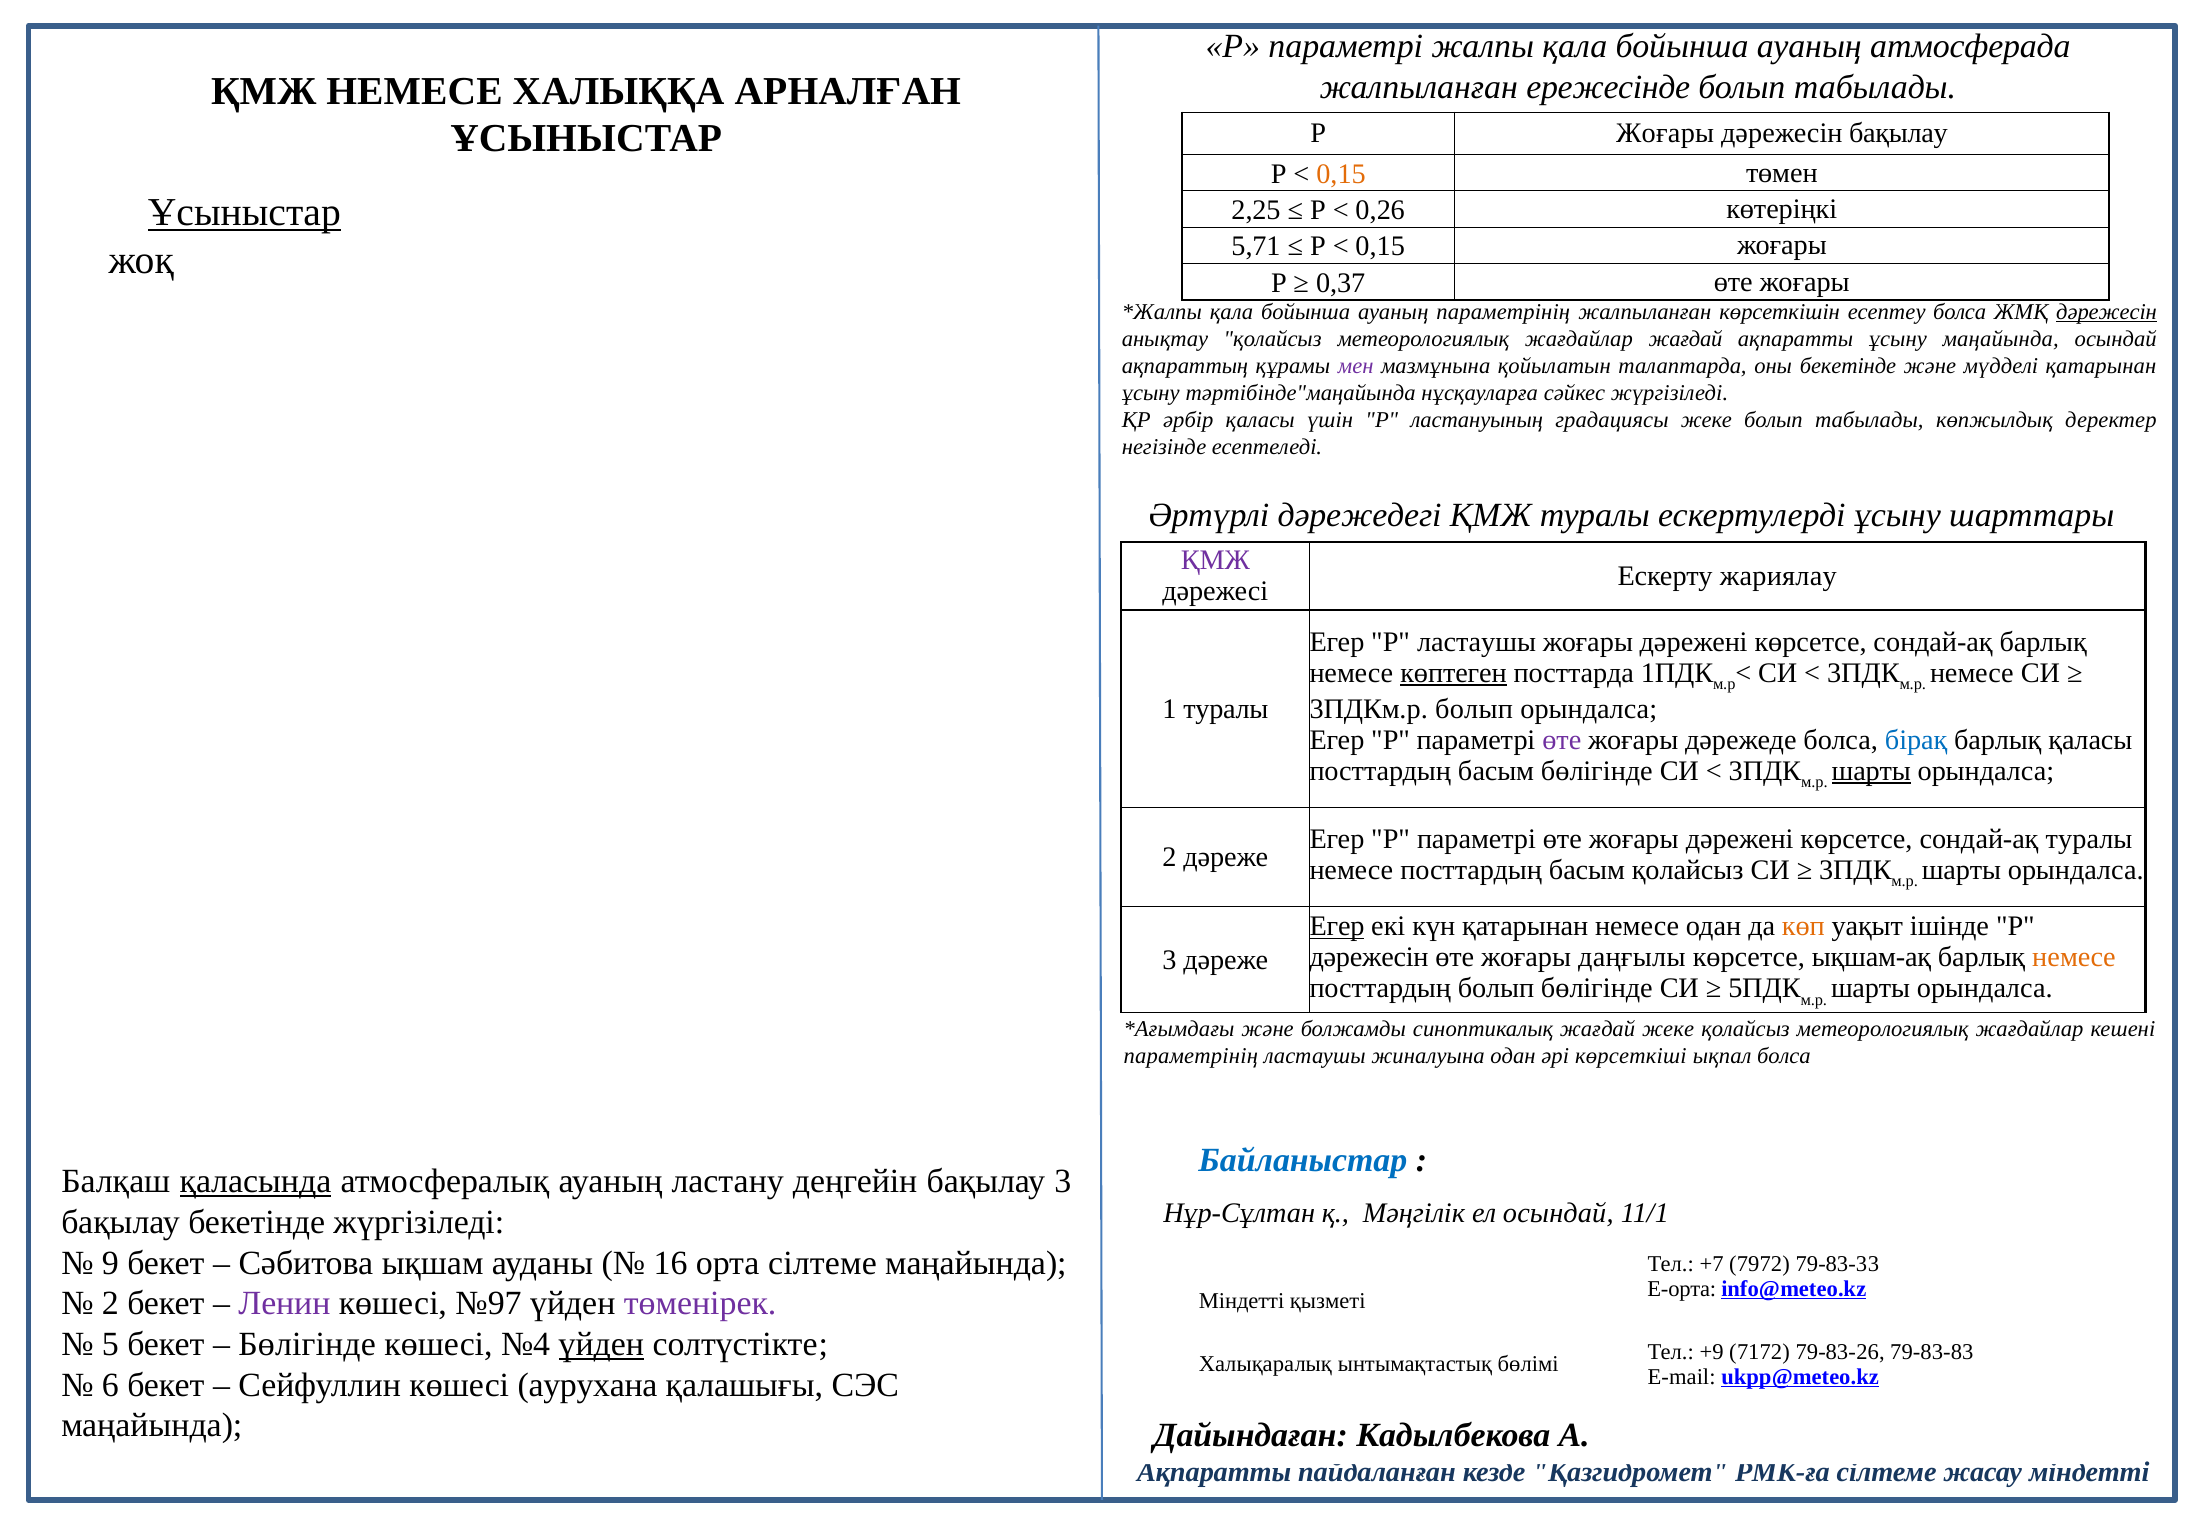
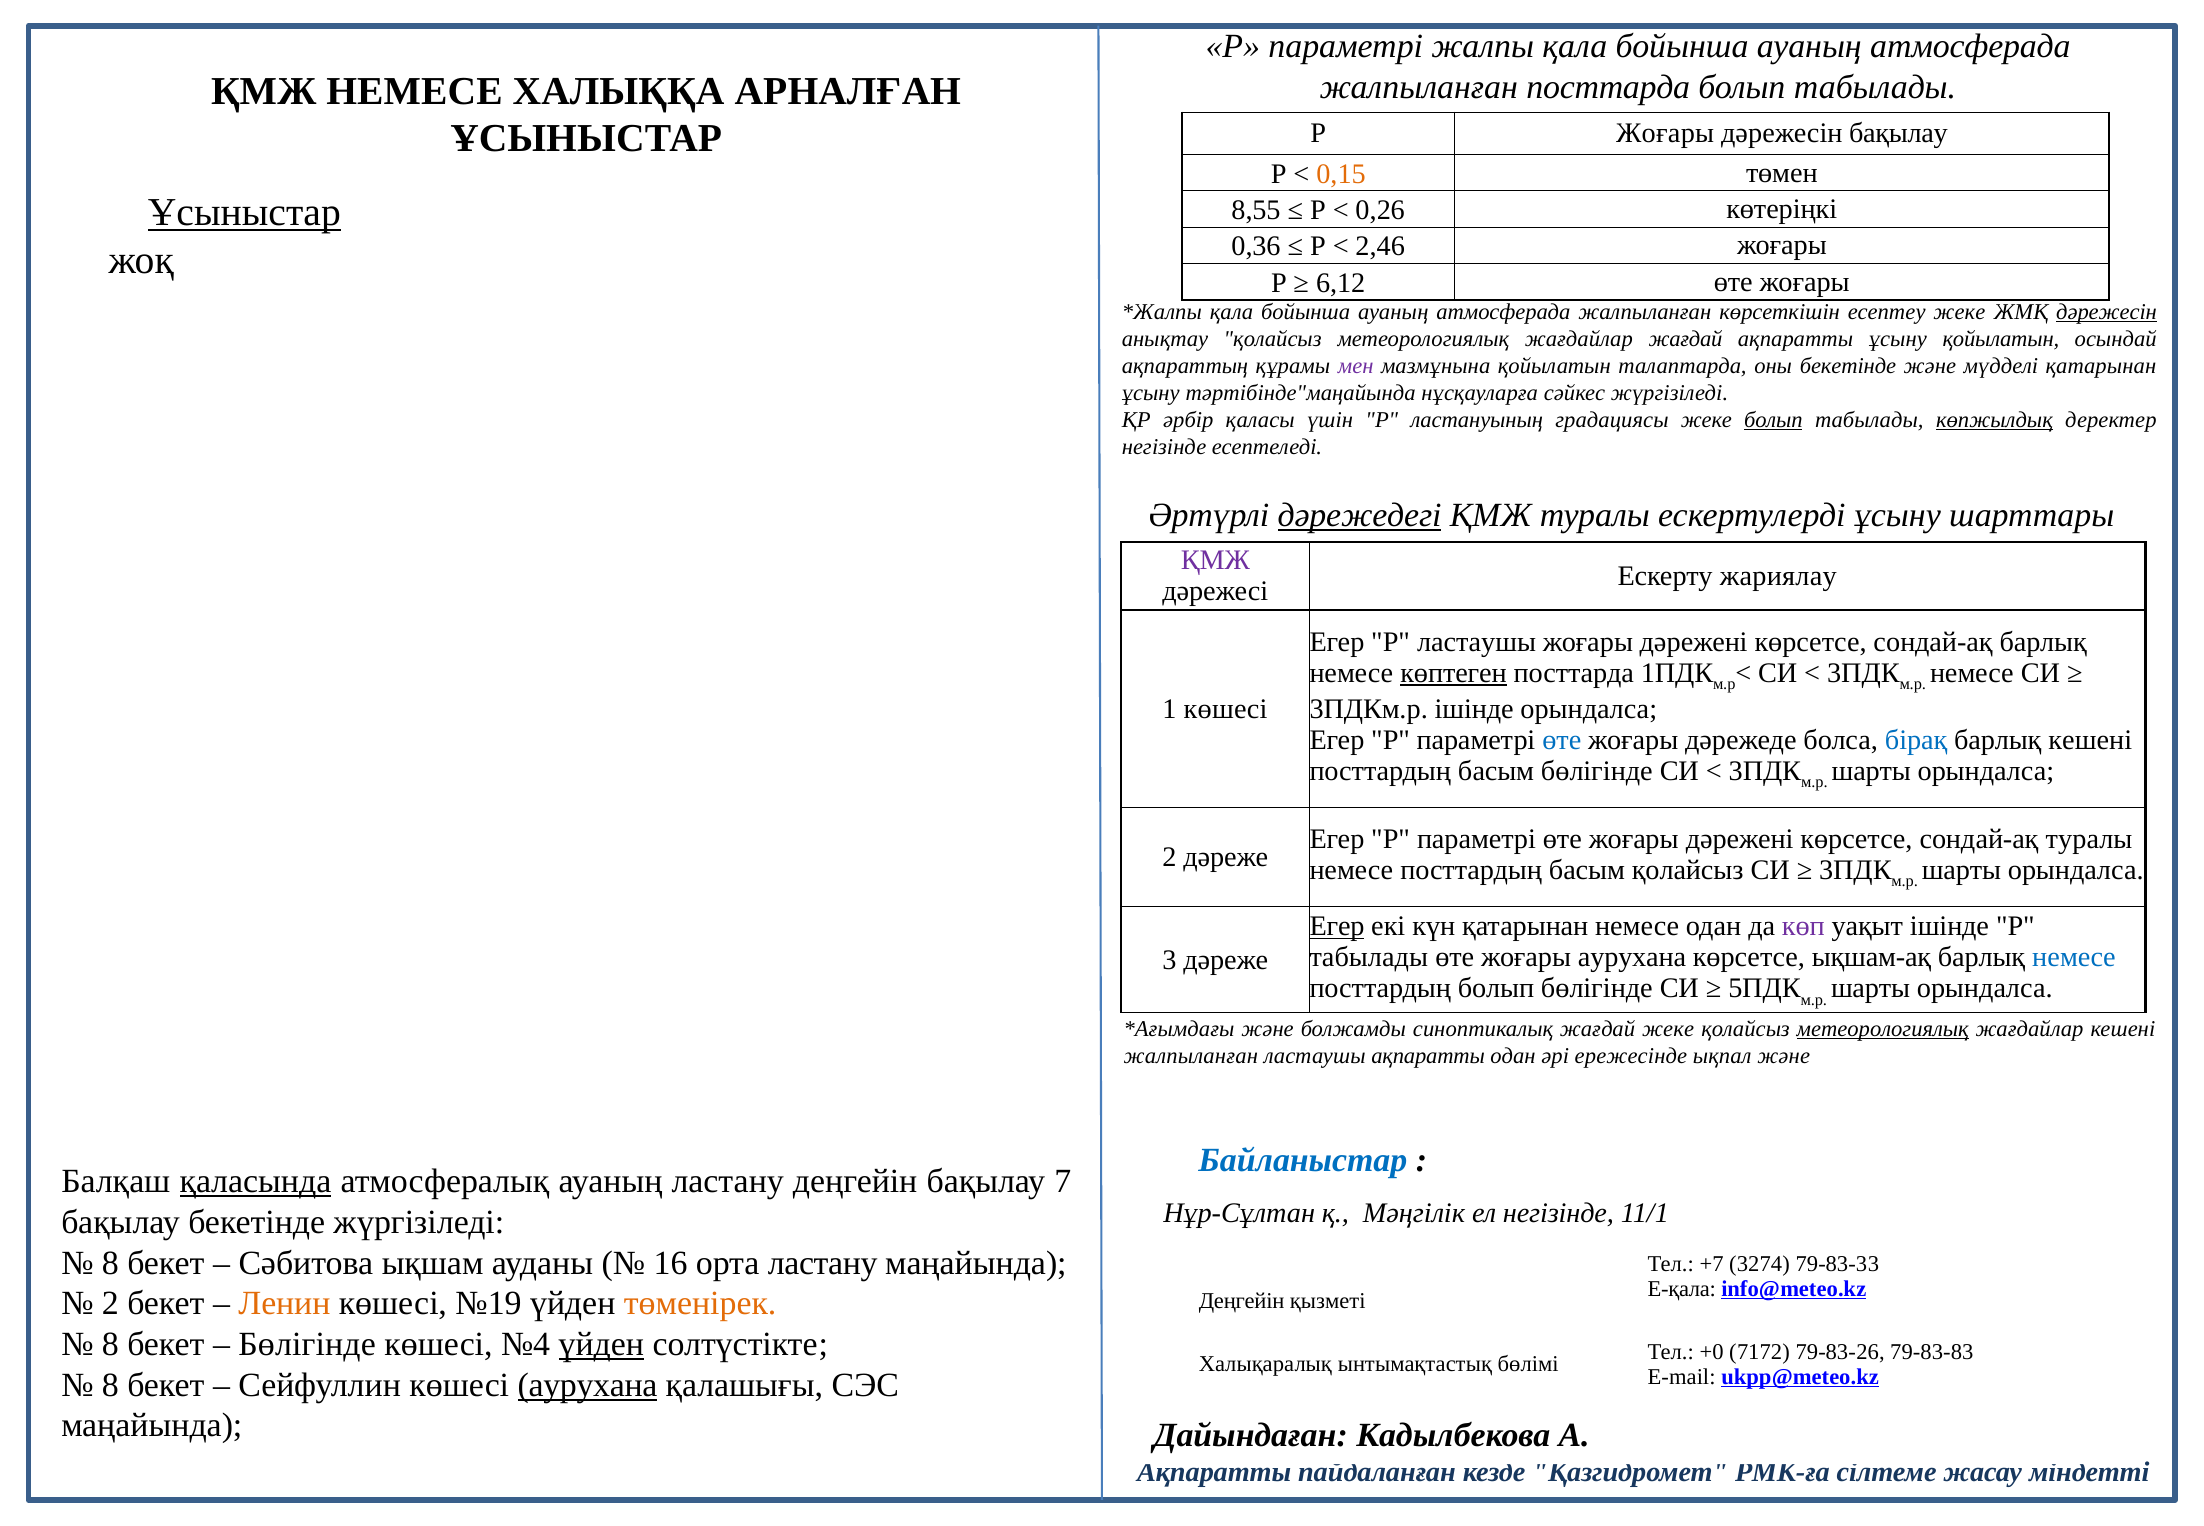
жалпыланған ережесінде: ережесінде -> посттарда
2,25: 2,25 -> 8,55
5,71: 5,71 -> 0,36
0,15 at (1380, 247): 0,15 -> 2,46
0,37: 0,37 -> 6,12
параметрінің at (1503, 312): параметрінің -> атмосферада
есептеу болса: болса -> жеке
ұсыну маңайында: маңайында -> қойылатын
болып at (1773, 420) underline: none -> present
көпжылдық underline: none -> present
дәрежедегі underline: none -> present
1 туралы: туралы -> көшесі
3ПДКм.р болып: болып -> ішінде
өте at (1562, 740) colour: purple -> blue
барлық қаласы: қаласы -> кешені
шарты at (1871, 771) underline: present -> none
көп colour: orange -> purple
дәрежесін at (1369, 957): дәрежесін -> табылады
жоғары даңғылы: даңғылы -> аурухана
немесе at (2074, 957) colour: orange -> blue
метеорологиялық at (1883, 1029) underline: none -> present
параметрінің at (1191, 1056): параметрінің -> жалпыланған
ластаушы жиналуына: жиналуына -> ақпаратты
көрсеткіші: көрсеткіші -> ережесінде
ықпал болса: болса -> және
бақылау 3: 3 -> 7
ел осындай: осындай -> негізінде
9 at (110, 1263): 9 -> 8
орта сілтеме: сілтеме -> ластану
7972: 7972 -> 3274
E-орта: E-орта -> E-қала
Ленин colour: purple -> orange
№97: №97 -> №19
төменірек colour: purple -> orange
Міндетті at (1242, 1301): Міндетті -> Деңгейін
5 at (110, 1344): 5 -> 8
+9: +9 -> +0
6 at (110, 1385): 6 -> 8
аурухана at (588, 1385) underline: none -> present
